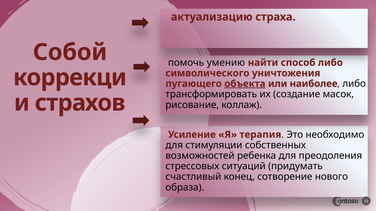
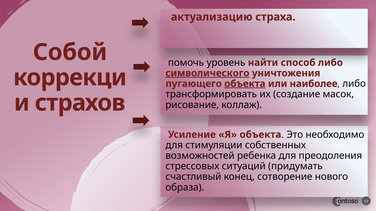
умению: умению -> уровень
символического underline: none -> present
Я терапия: терапия -> объекта
